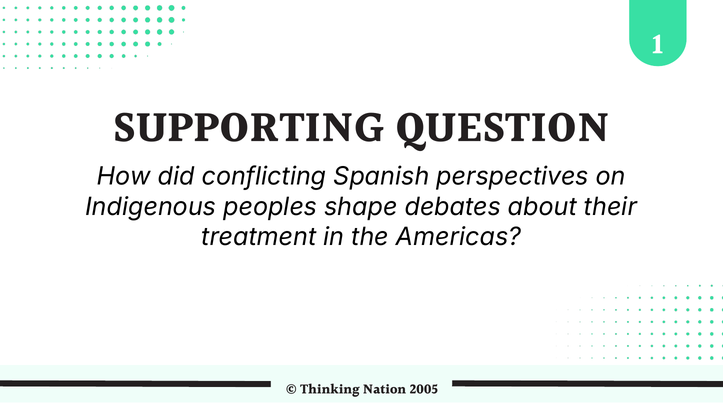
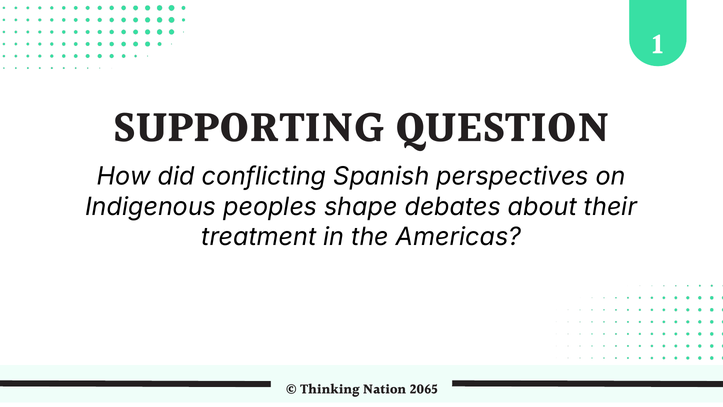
2005: 2005 -> 2065
